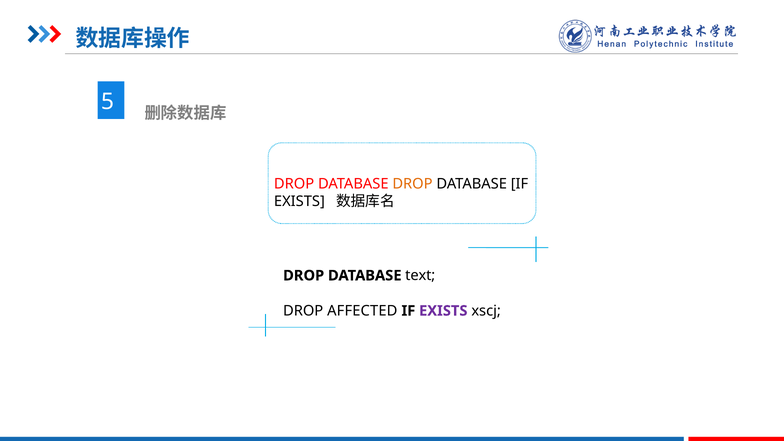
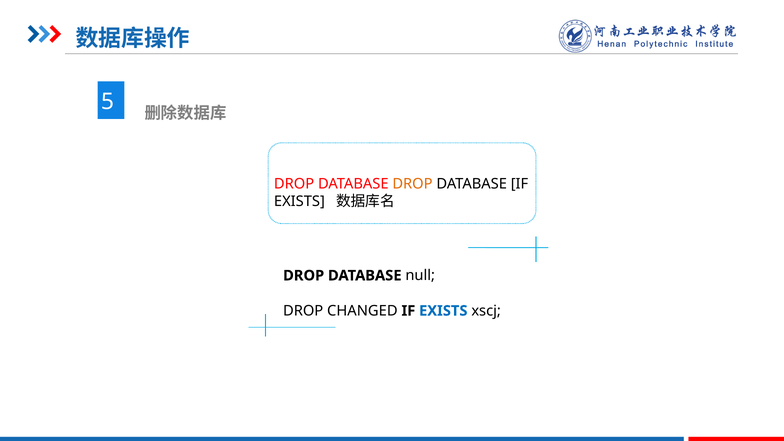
text: text -> null
AFFECTED: AFFECTED -> CHANGED
EXISTS at (443, 311) colour: purple -> blue
